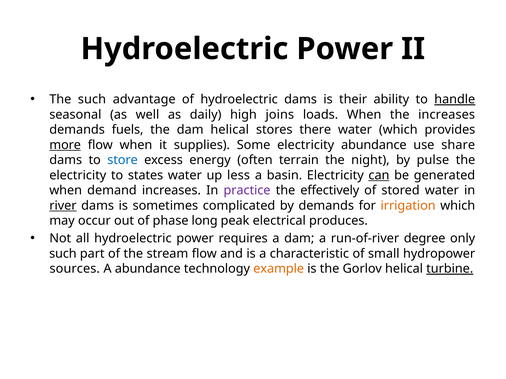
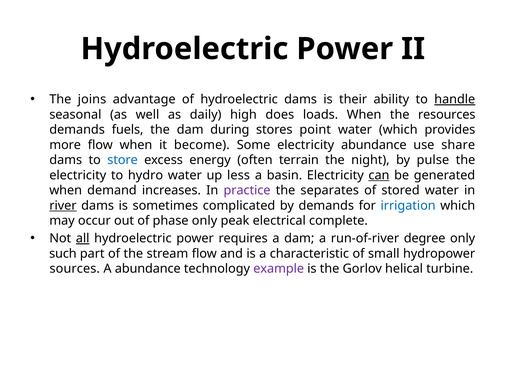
The such: such -> joins
joins: joins -> does
the increases: increases -> resources
dam helical: helical -> during
there: there -> point
more underline: present -> none
supplies: supplies -> become
states: states -> hydro
effectively: effectively -> separates
irrigation colour: orange -> blue
phase long: long -> only
produces: produces -> complete
all underline: none -> present
example colour: orange -> purple
turbine underline: present -> none
